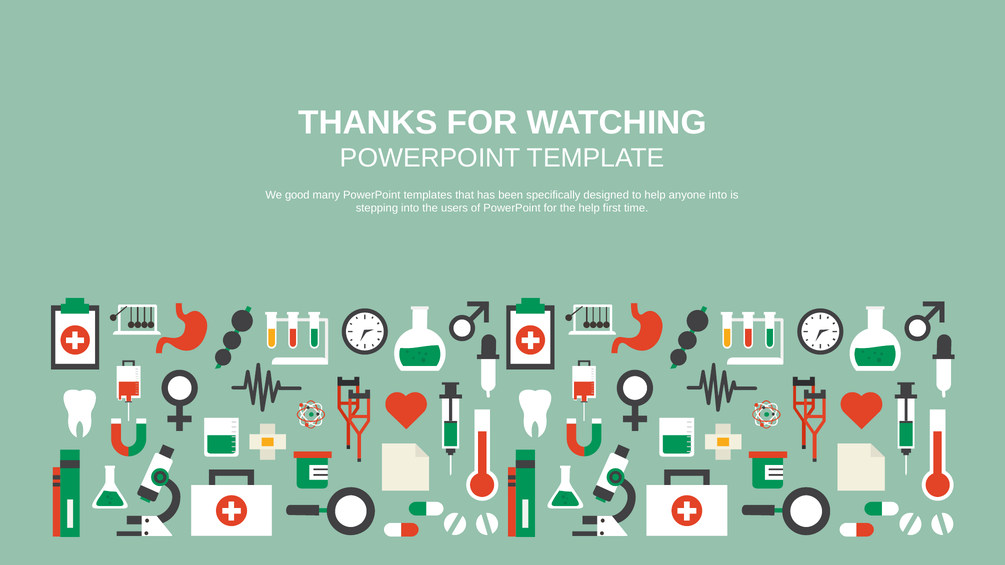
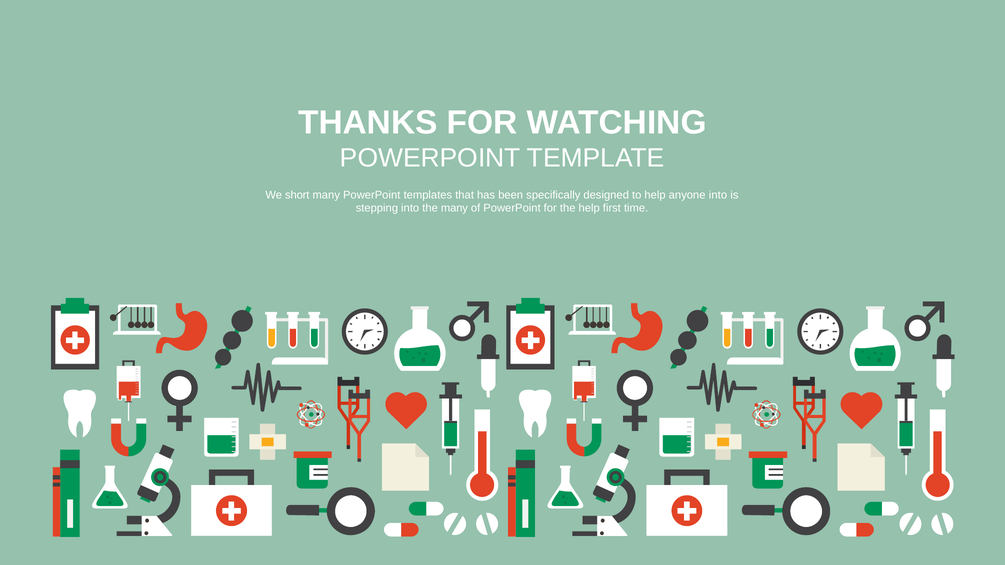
good: good -> short
the users: users -> many
